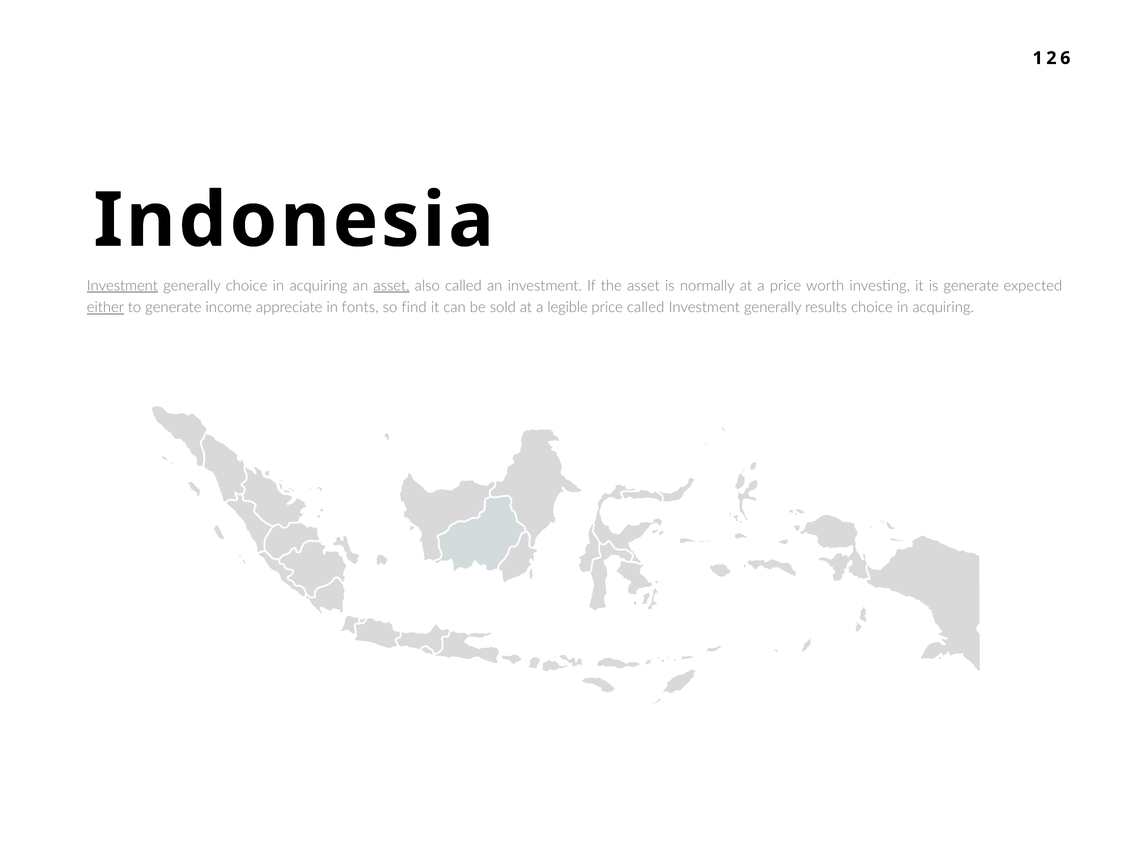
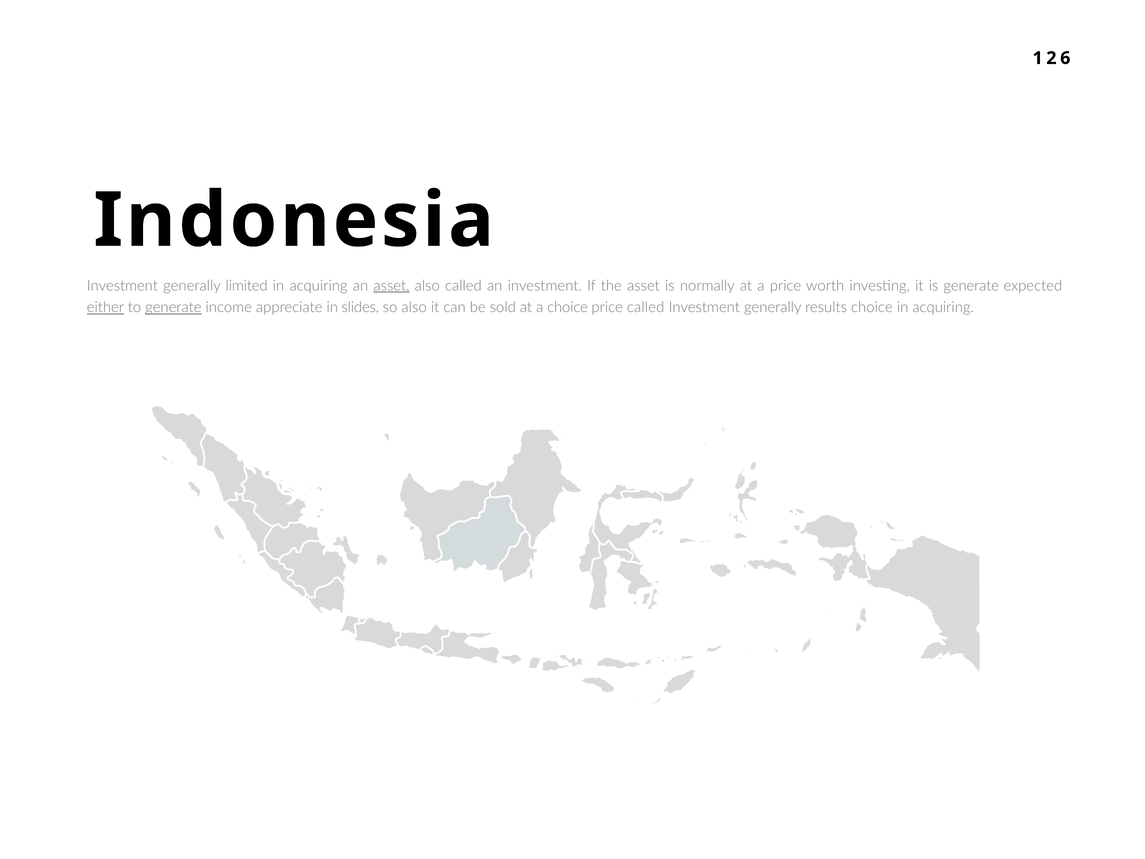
Investment at (122, 286) underline: present -> none
generally choice: choice -> limited
generate at (173, 307) underline: none -> present
fonts: fonts -> slides
so find: find -> also
a legible: legible -> choice
